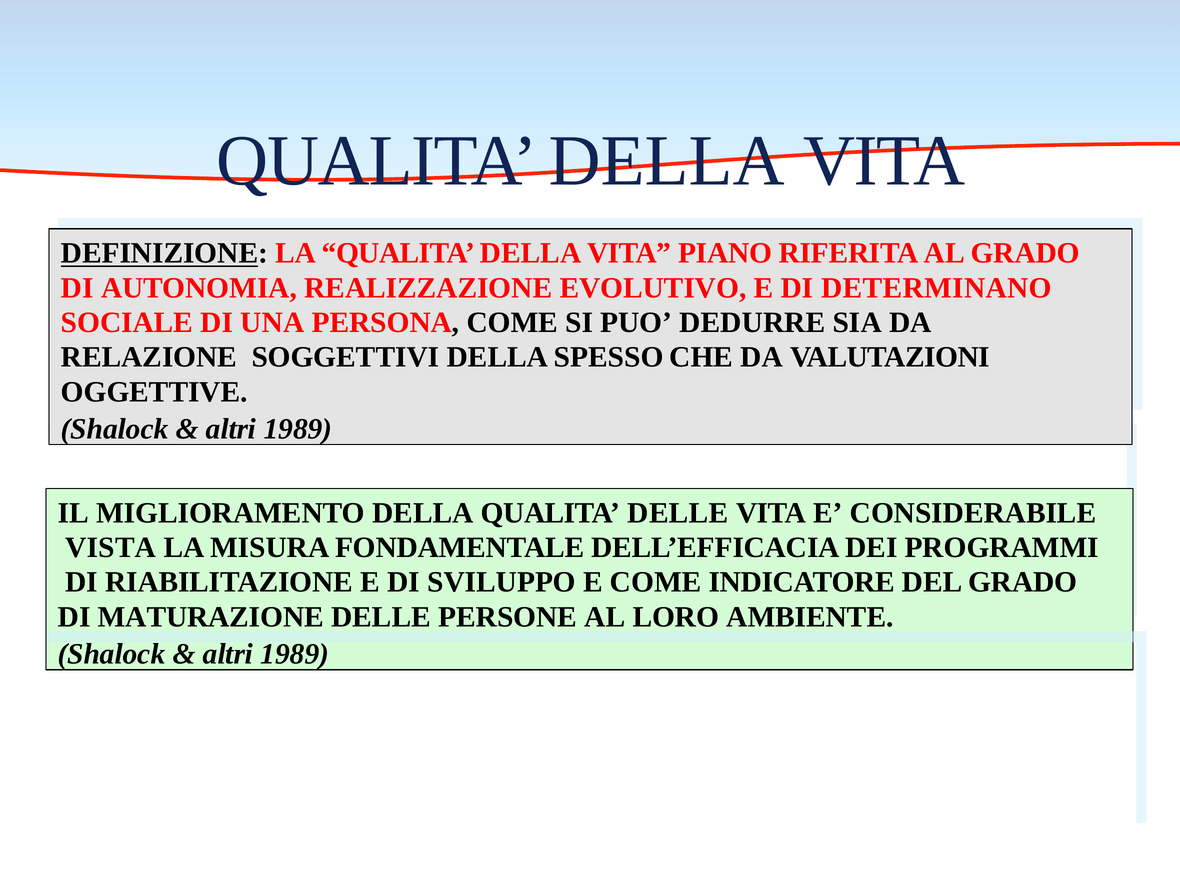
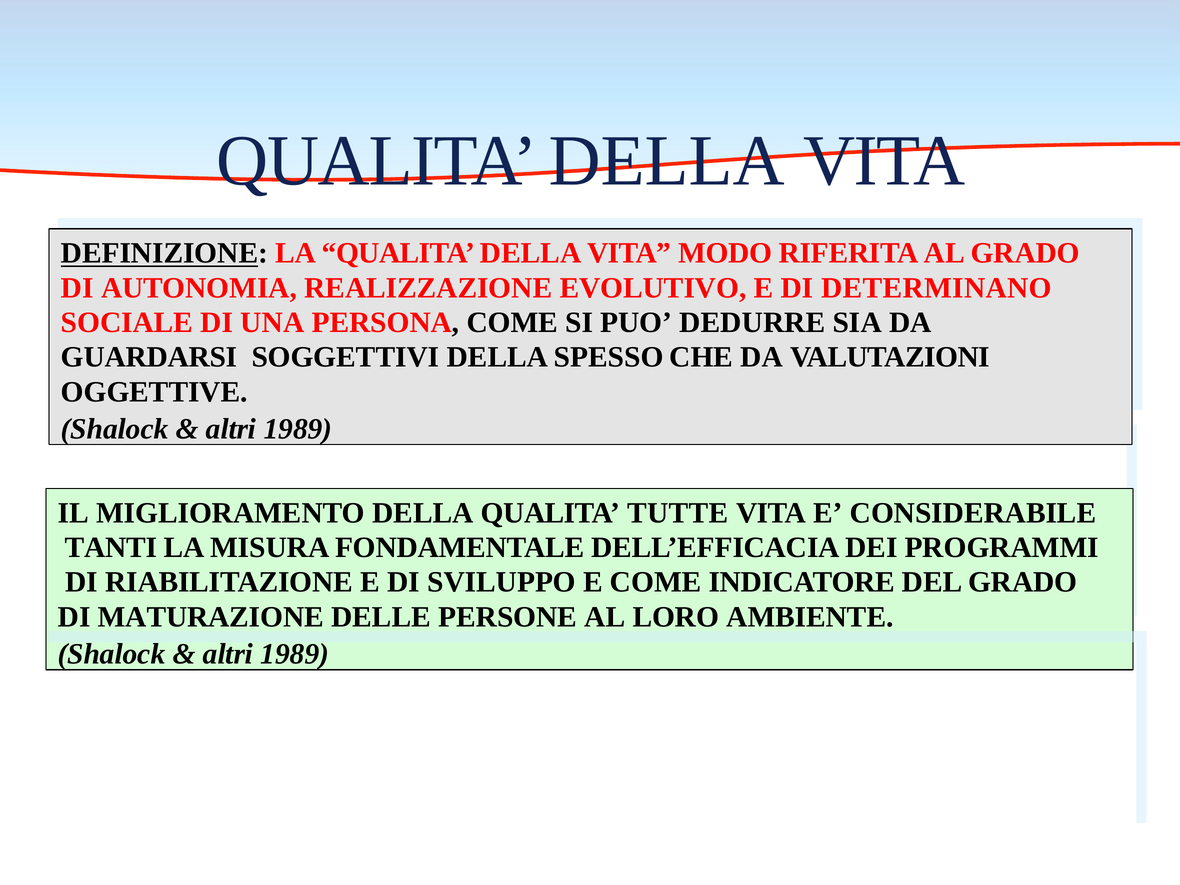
PIANO: PIANO -> MODO
RELAZIONE: RELAZIONE -> GUARDARSI
QUALITA DELLE: DELLE -> TUTTE
VISTA: VISTA -> TANTI
